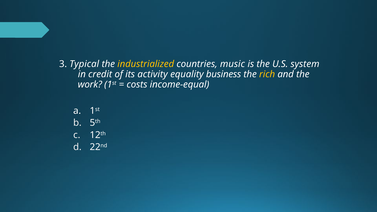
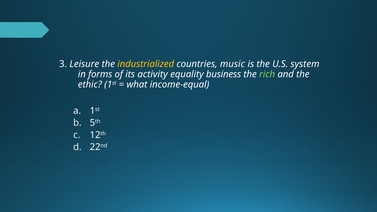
Typical: Typical -> Leisure
credit: credit -> forms
rich colour: yellow -> light green
work: work -> ethic
costs: costs -> what
